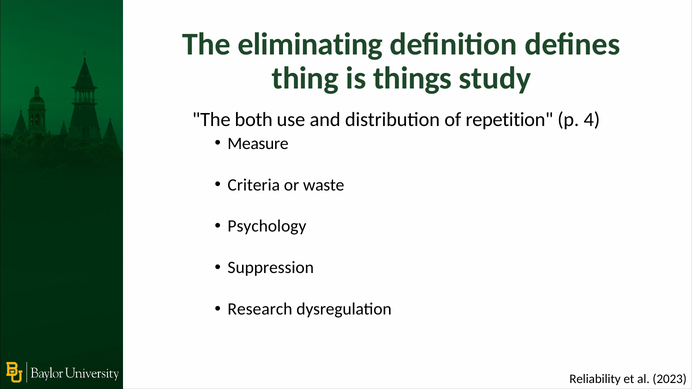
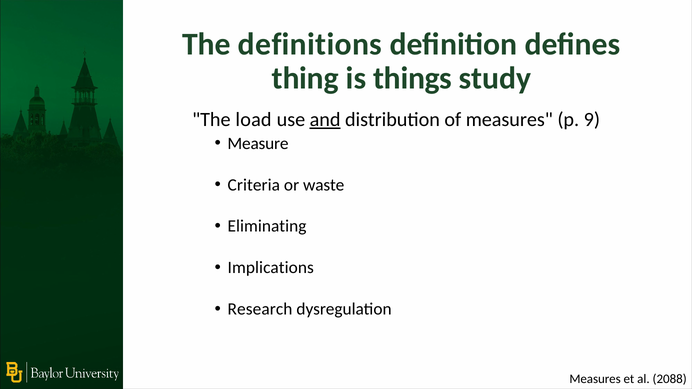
eliminating: eliminating -> definitions
both: both -> load
and underline: none -> present
of repetition: repetition -> measures
4: 4 -> 9
Psychology: Psychology -> Eliminating
Suppression: Suppression -> Implications
Reliability at (595, 379): Reliability -> Measures
2023: 2023 -> 2088
